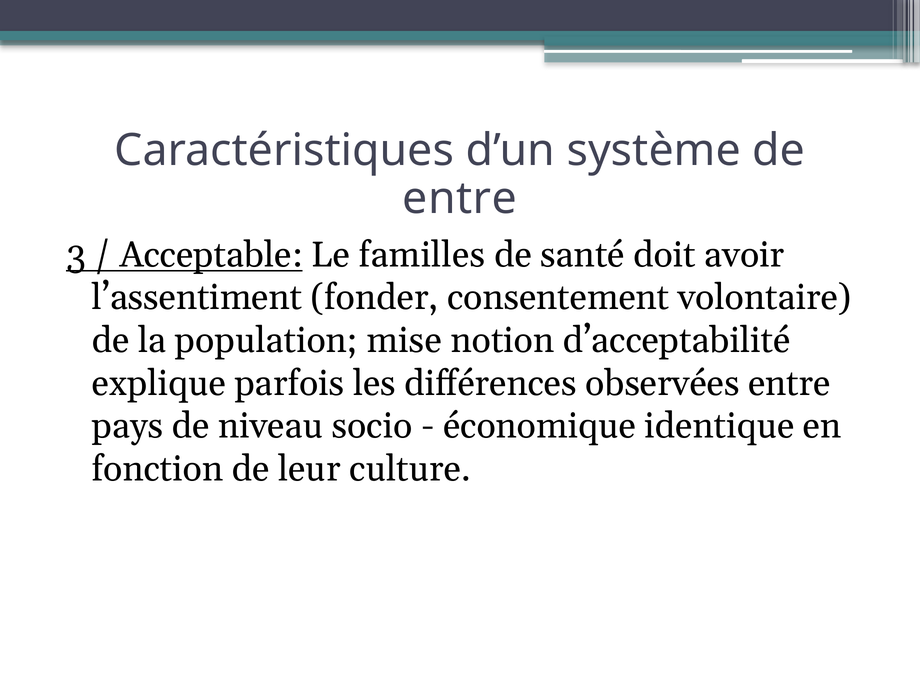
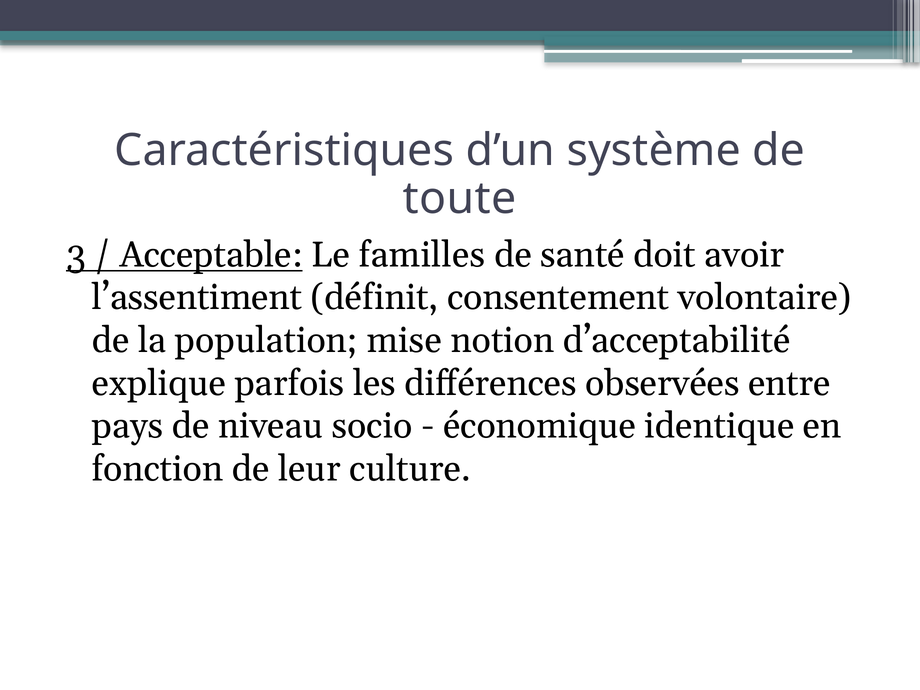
entre at (460, 199): entre -> toute
fonder: fonder -> définit
